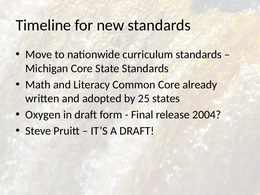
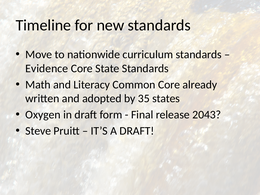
Michigan: Michigan -> Evidence
25: 25 -> 35
2004: 2004 -> 2043
